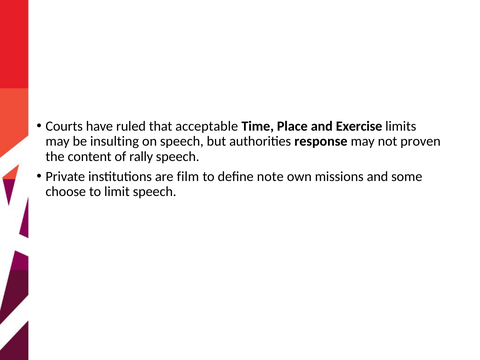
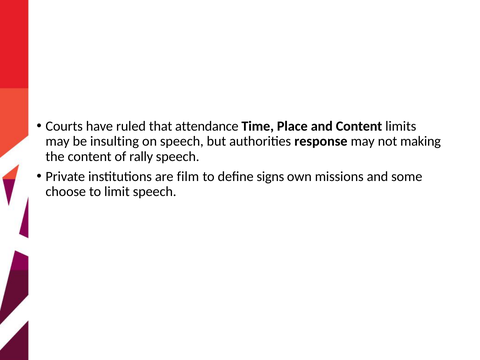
acceptable: acceptable -> attendance
and Exercise: Exercise -> Content
proven: proven -> making
note: note -> signs
